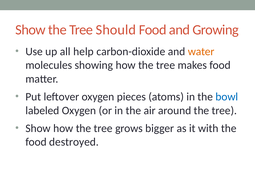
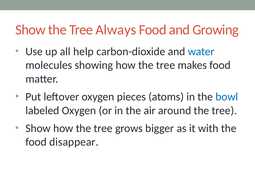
Should: Should -> Always
water colour: orange -> blue
destroyed: destroyed -> disappear
